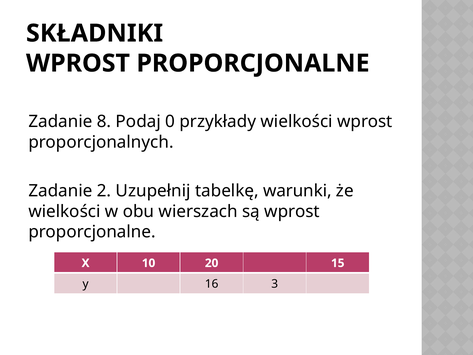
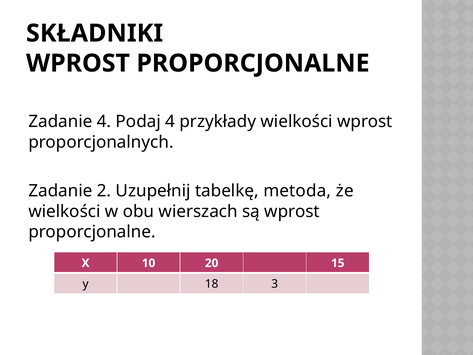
Zadanie 8: 8 -> 4
Podaj 0: 0 -> 4
warunki: warunki -> metoda
16: 16 -> 18
